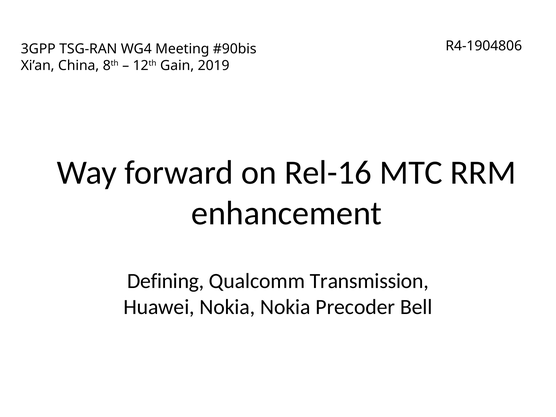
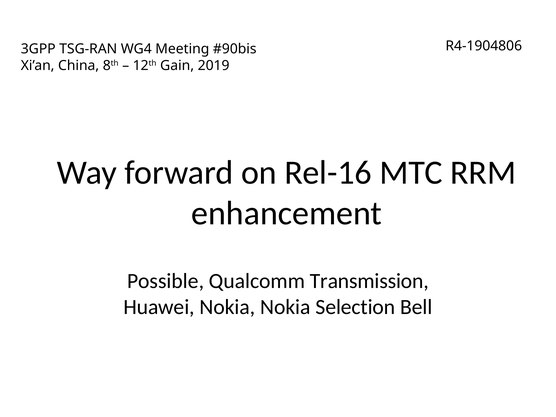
Defining: Defining -> Possible
Precoder: Precoder -> Selection
